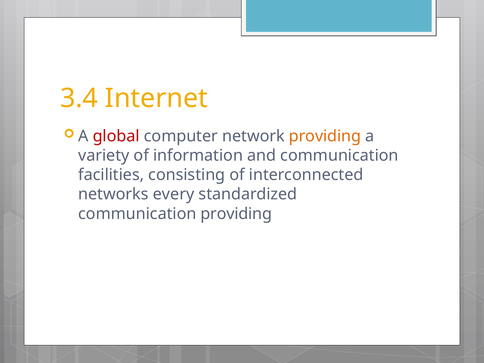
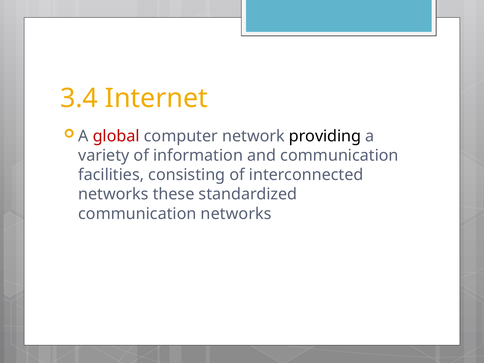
providing at (325, 136) colour: orange -> black
every: every -> these
communication providing: providing -> networks
